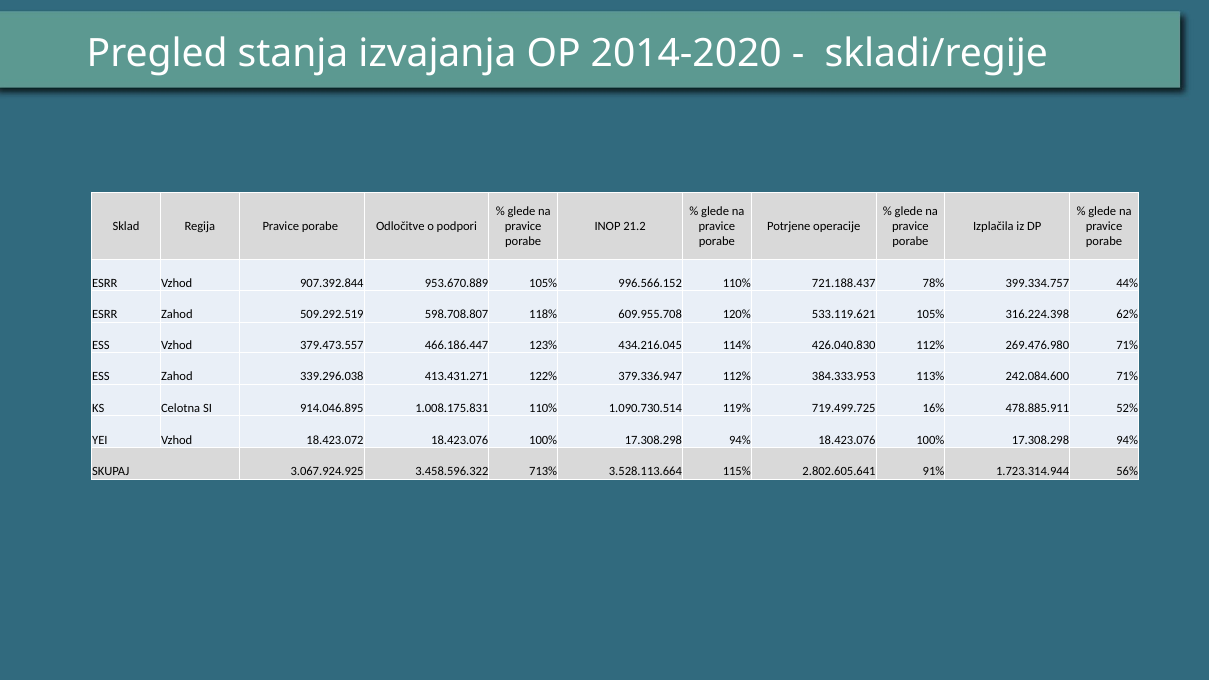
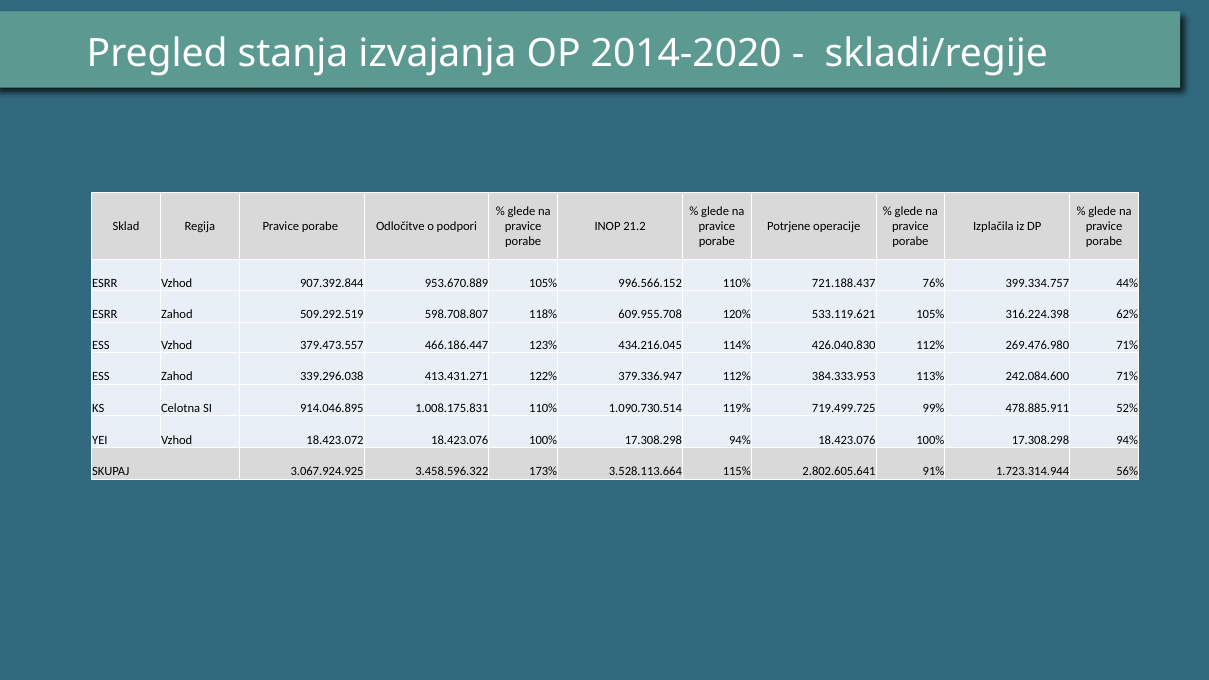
78%: 78% -> 76%
16%: 16% -> 99%
713%: 713% -> 173%
